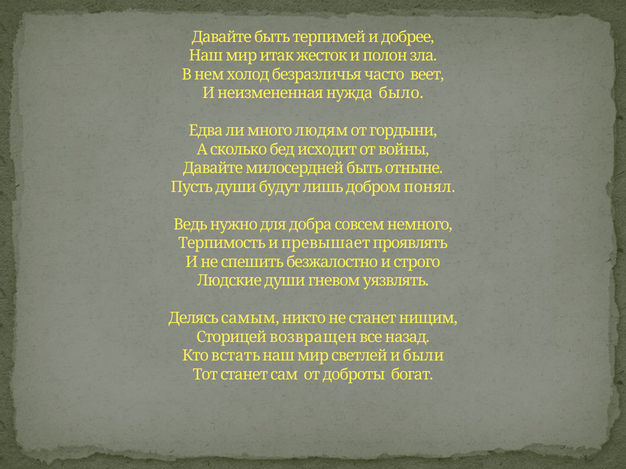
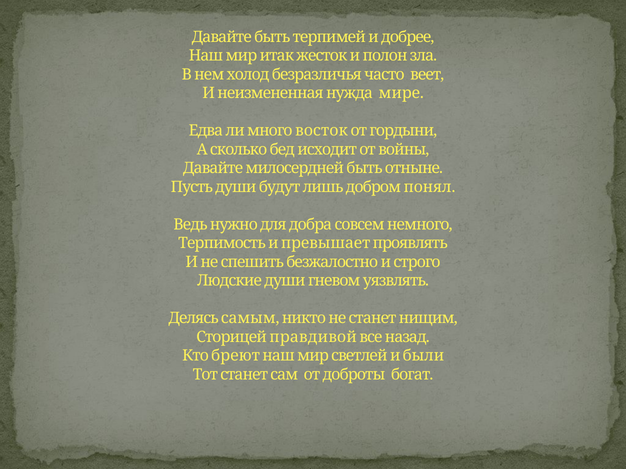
было: было -> мире
людям: людям -> восток
возвращен: возвращен -> правдивой
встать: встать -> бреют
